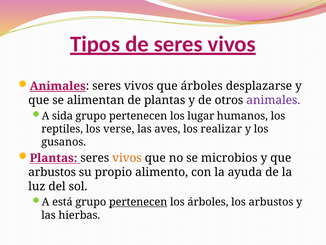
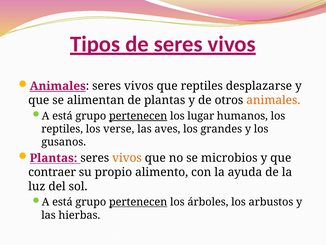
que árboles: árboles -> reptiles
animales at (273, 100) colour: purple -> orange
sida at (62, 116): sida -> está
pertenecen at (138, 116) underline: none -> present
realizar: realizar -> grandes
arbustos at (52, 172): arbustos -> contraer
